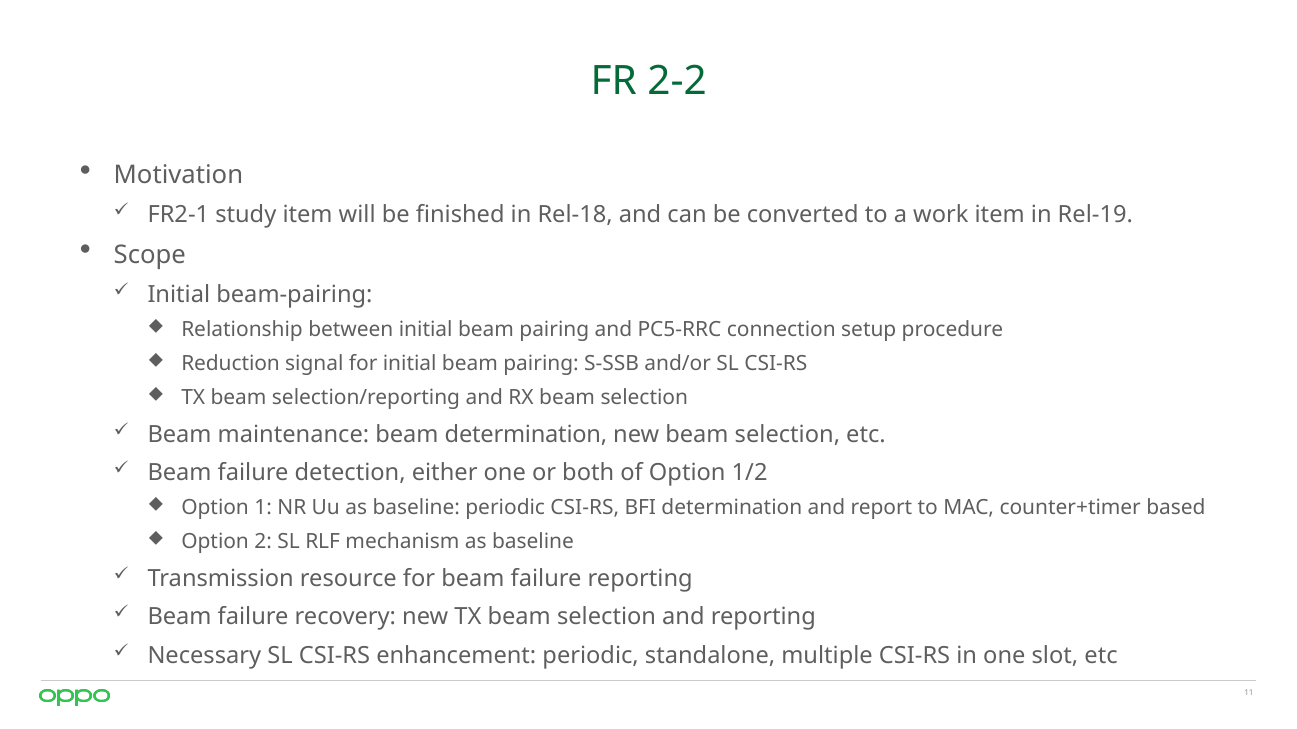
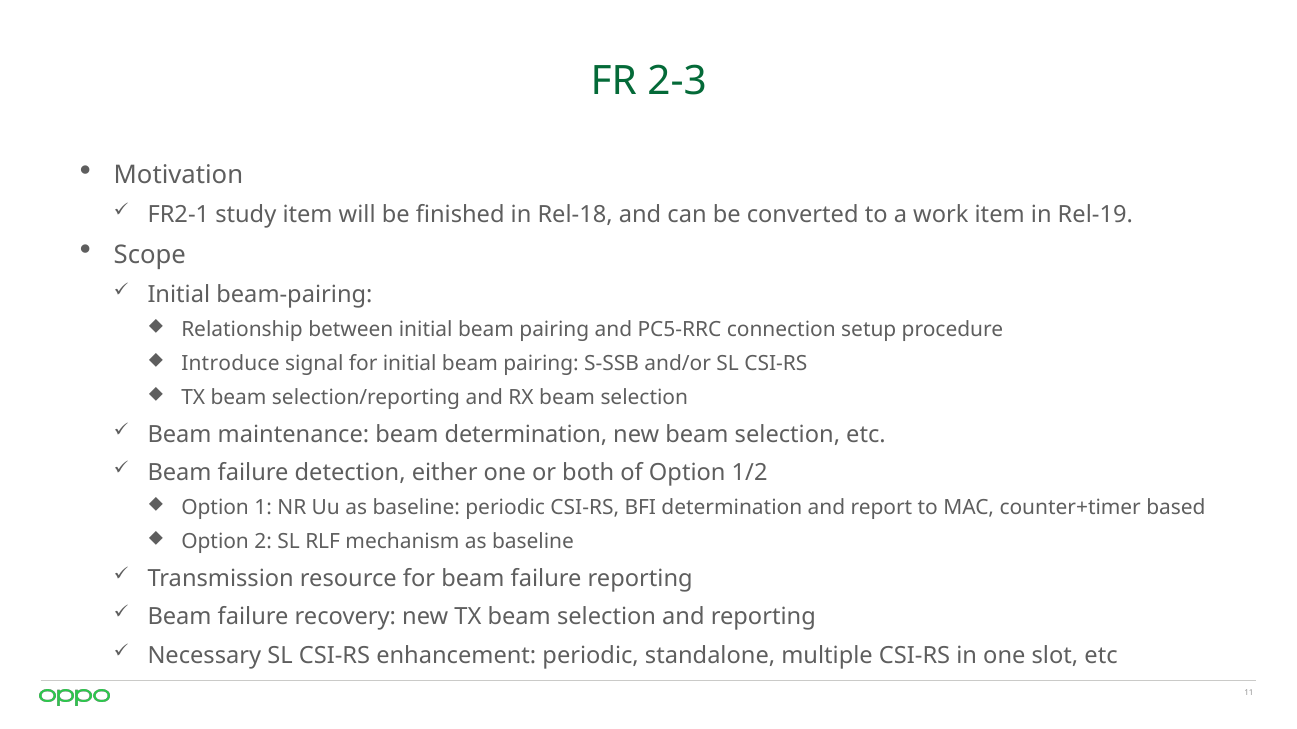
2-2: 2-2 -> 2-3
Reduction: Reduction -> Introduce
